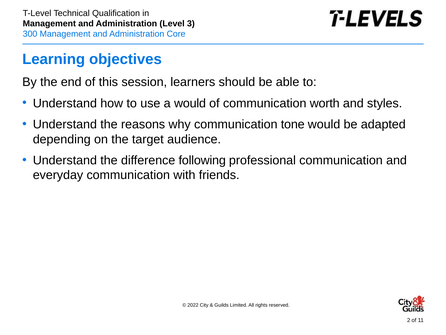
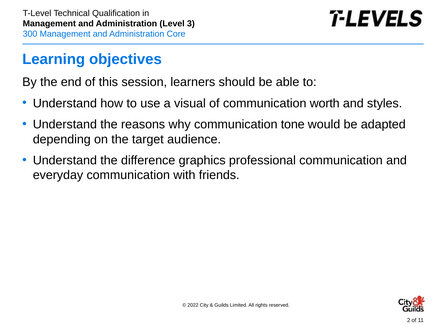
a would: would -> visual
following: following -> graphics
